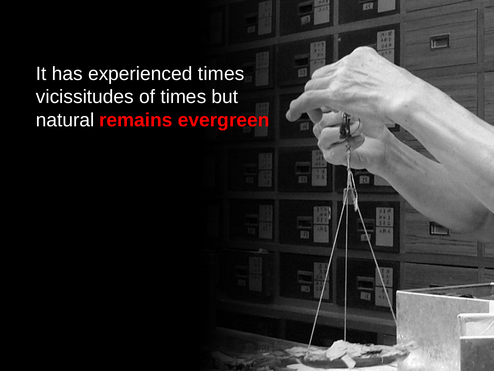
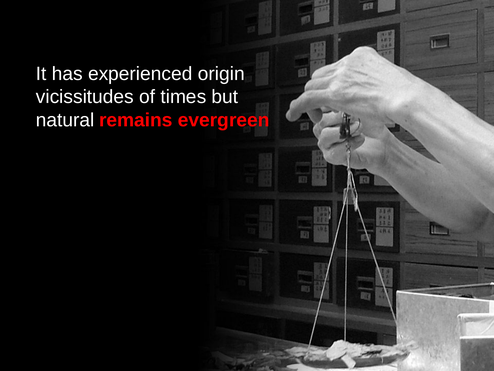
experienced times: times -> origin
